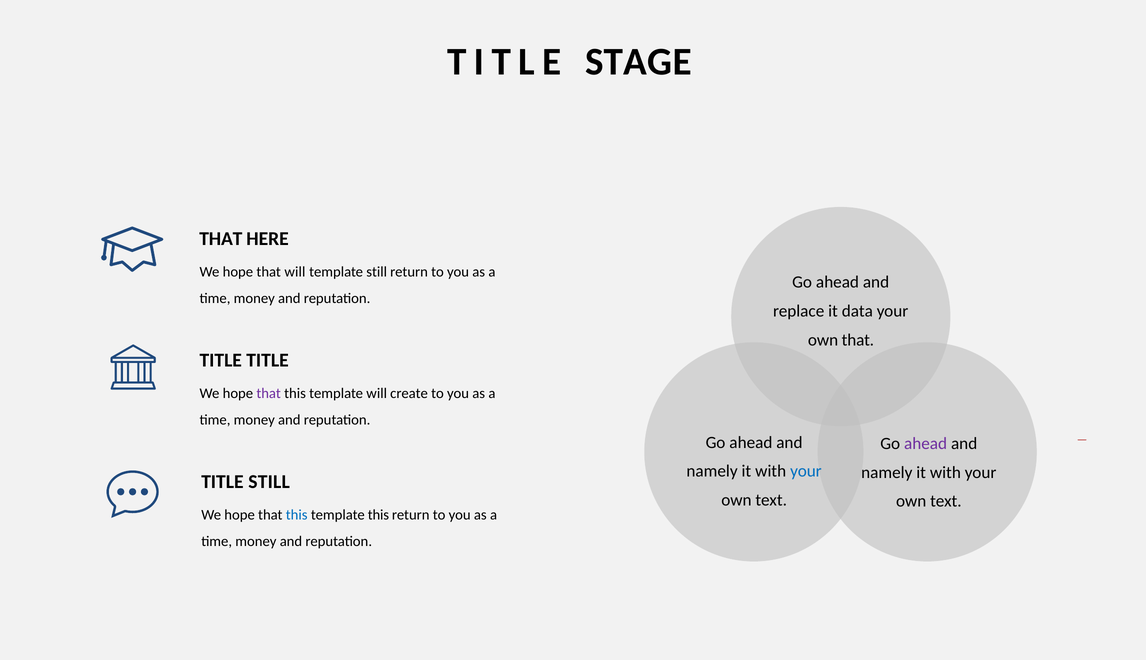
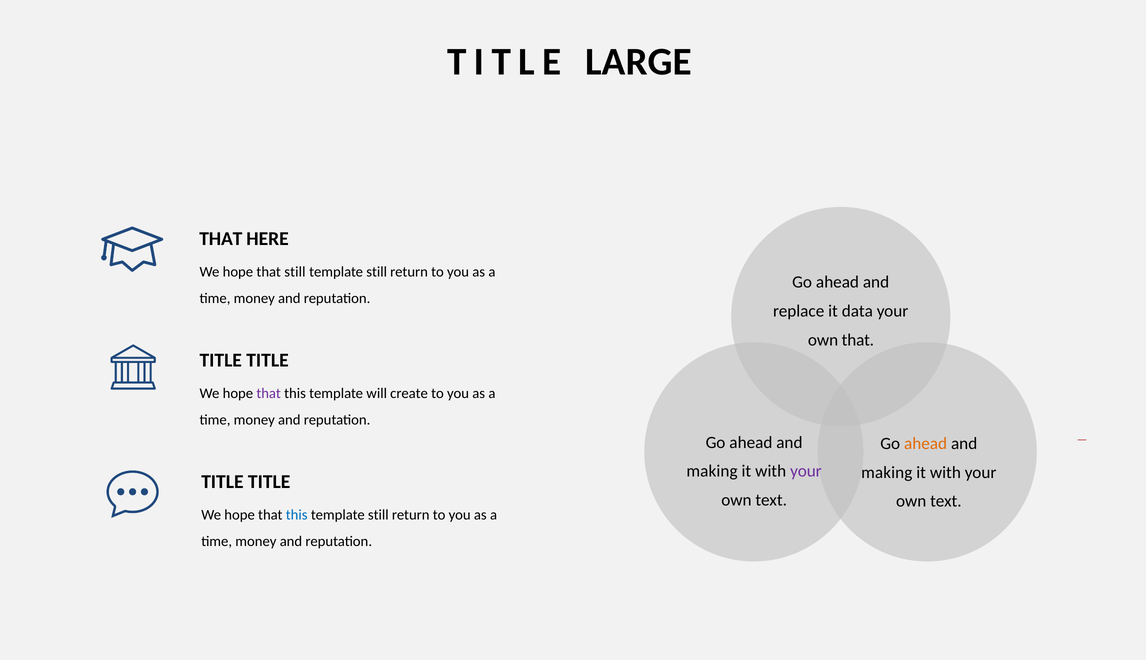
STAGE: STAGE -> LARGE
that will: will -> still
ahead at (926, 443) colour: purple -> orange
namely at (712, 471): namely -> making
your at (806, 471) colour: blue -> purple
namely at (887, 472): namely -> making
STILL at (269, 482): STILL -> TITLE
this at (378, 515): this -> still
